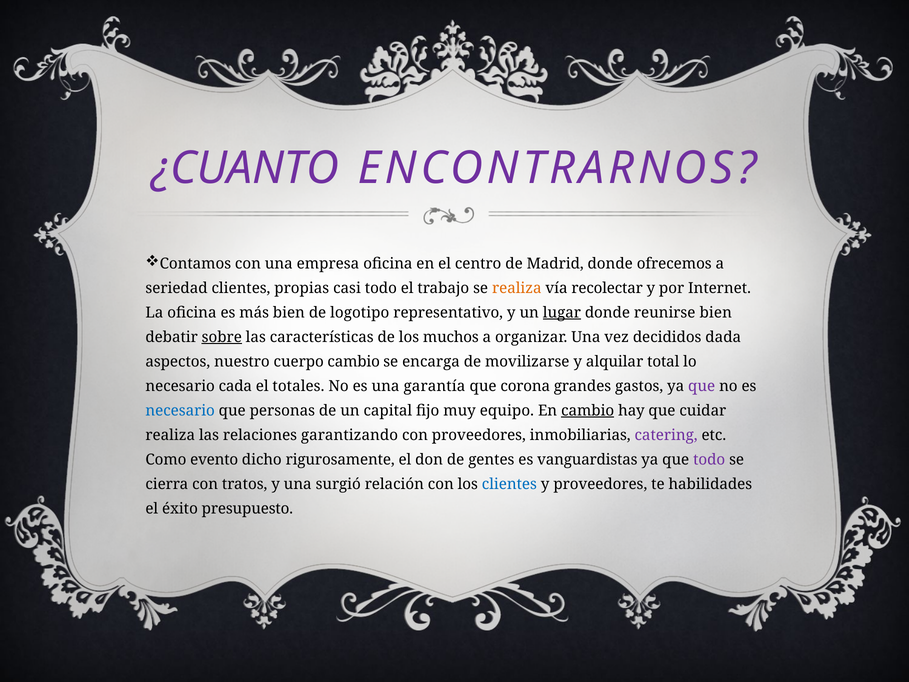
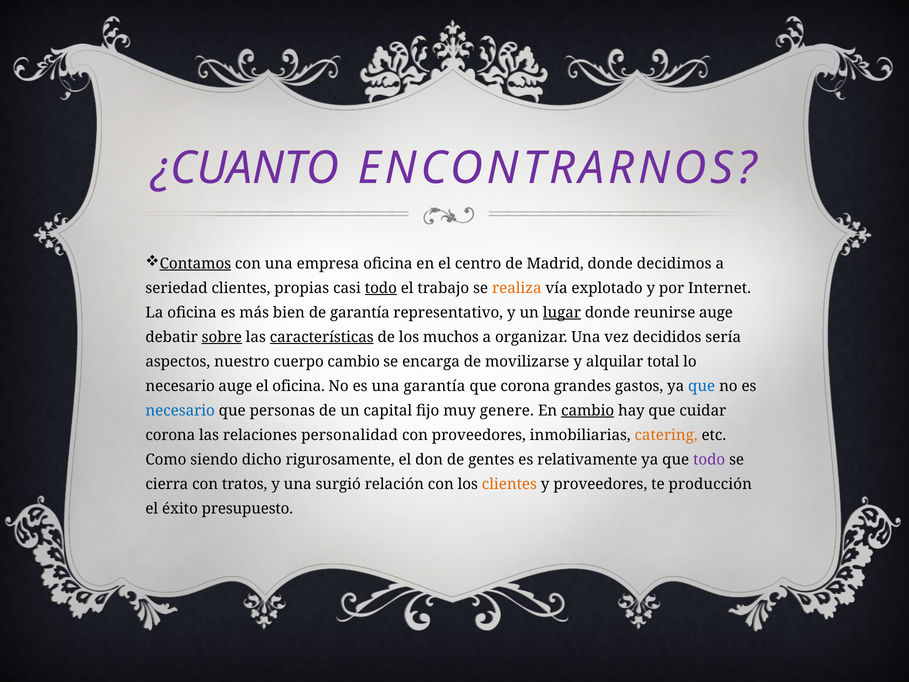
Contamos underline: none -> present
ofrecemos: ofrecemos -> decidimos
todo at (381, 288) underline: none -> present
recolectar: recolectar -> explotado
de logotipo: logotipo -> garantía
reunirse bien: bien -> auge
características underline: none -> present
dada: dada -> sería
necesario cada: cada -> auge
el totales: totales -> oficina
que at (702, 386) colour: purple -> blue
equipo: equipo -> genere
realiza at (170, 435): realiza -> corona
garantizando: garantizando -> personalidad
catering colour: purple -> orange
evento: evento -> siendo
vanguardistas: vanguardistas -> relativamente
clientes at (509, 484) colour: blue -> orange
habilidades: habilidades -> producción
